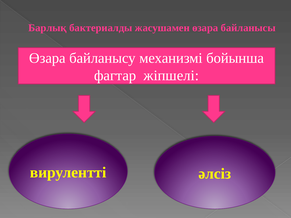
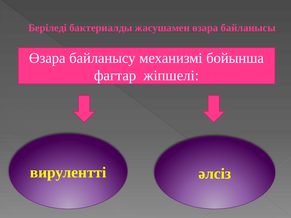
Барлық: Барлық -> Беріледі
